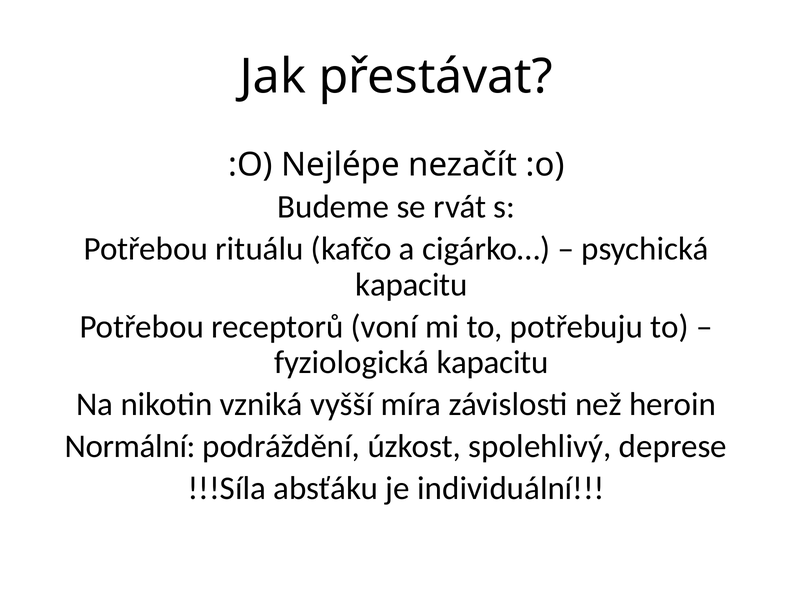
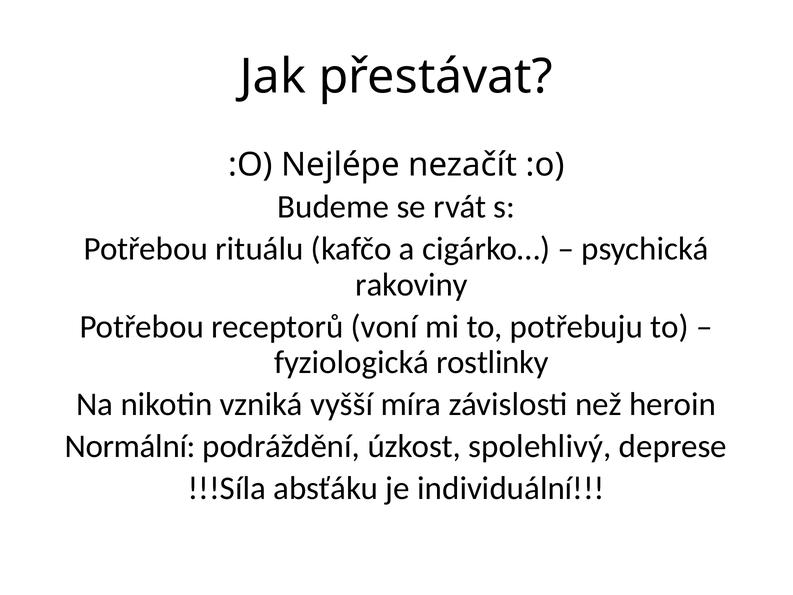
kapacitu at (411, 285): kapacitu -> rakoviny
fyziologická kapacitu: kapacitu -> rostlinky
